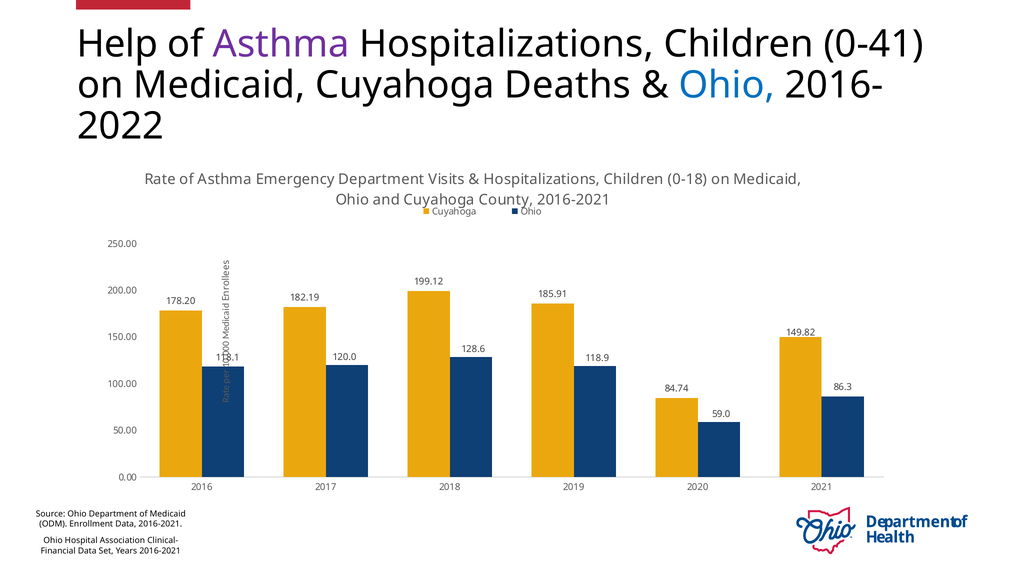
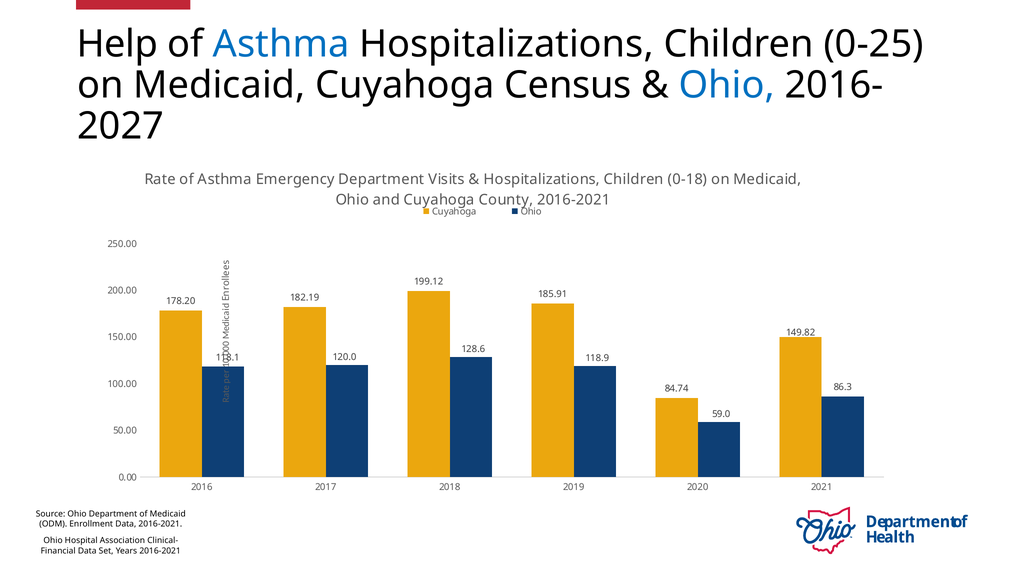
Asthma at (281, 44) colour: purple -> blue
0-41: 0-41 -> 0-25
Deaths: Deaths -> Census
2022: 2022 -> 2027
